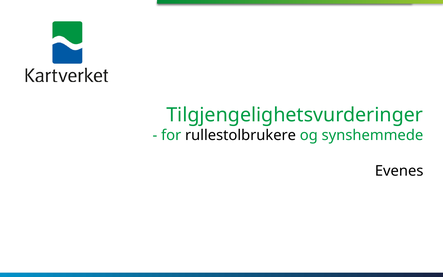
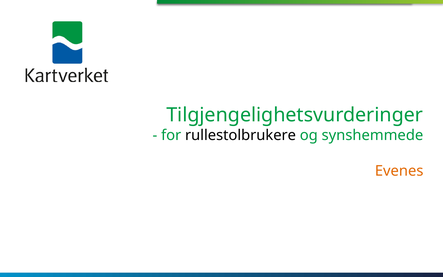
Evenes colour: black -> orange
